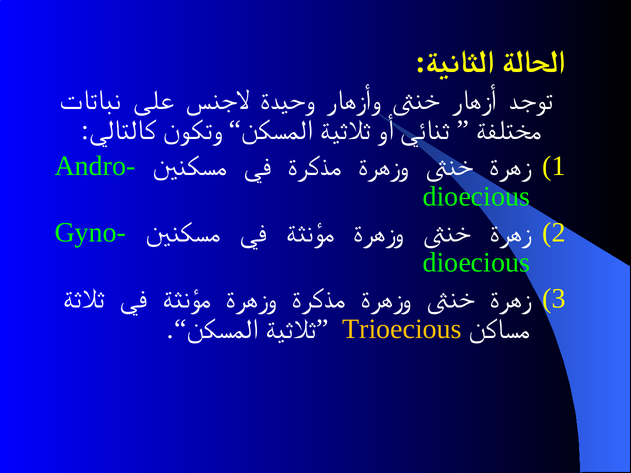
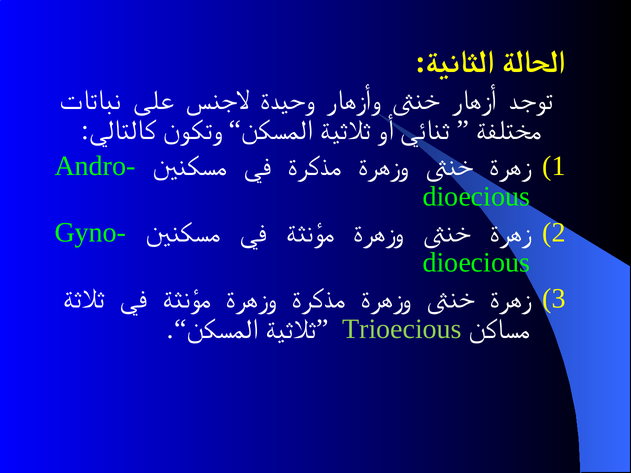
Trioecious colour: yellow -> light green
